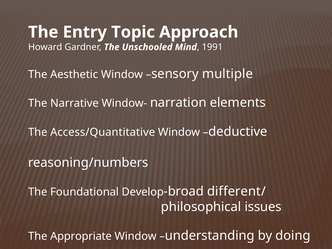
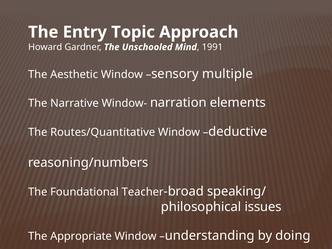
Access/Quantitative: Access/Quantitative -> Routes/Quantitative
Develop: Develop -> Teacher
different/: different/ -> speaking/
